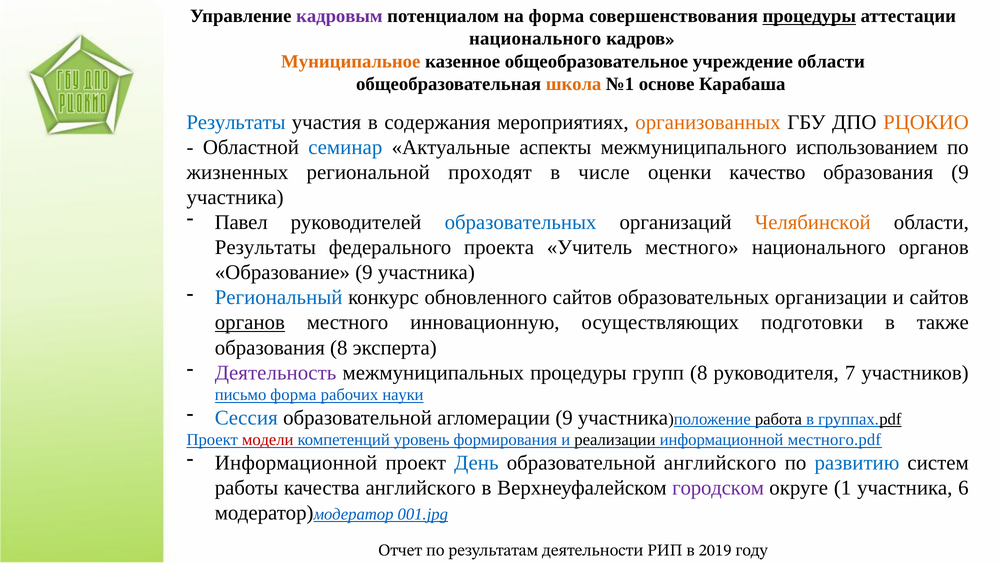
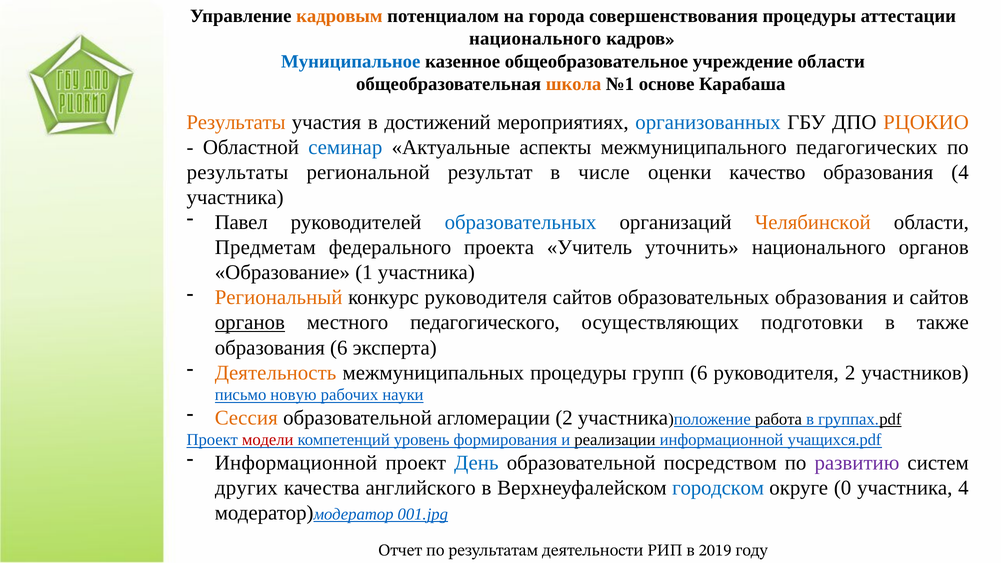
кадровым colour: purple -> orange
на форма: форма -> города
процедуры at (809, 16) underline: present -> none
Муниципальное colour: orange -> blue
Результаты at (236, 122) colour: blue -> orange
содержания: содержания -> достижений
организованных colour: orange -> blue
использованием: использованием -> педагогических
жизненных at (238, 172): жизненных -> результаты
проходят: проходят -> результат
образования 9: 9 -> 4
Результаты at (265, 248): Результаты -> Предметам
Учитель местного: местного -> уточнить
Образование 9: 9 -> 1
Региональный colour: blue -> orange
конкурс обновленного: обновленного -> руководителя
образовательных организации: организации -> образования
инновационную: инновационную -> педагогического
образования 8: 8 -> 6
Деятельность colour: purple -> orange
групп 8: 8 -> 6
руководителя 7: 7 -> 2
форма at (293, 395): форма -> новую
Сессия colour: blue -> orange
агломерации 9: 9 -> 2
местного.pdf: местного.pdf -> учащихся.pdf
образовательной английского: английского -> посредством
развитию colour: blue -> purple
работы: работы -> других
городском colour: purple -> blue
1: 1 -> 0
участника 6: 6 -> 4
